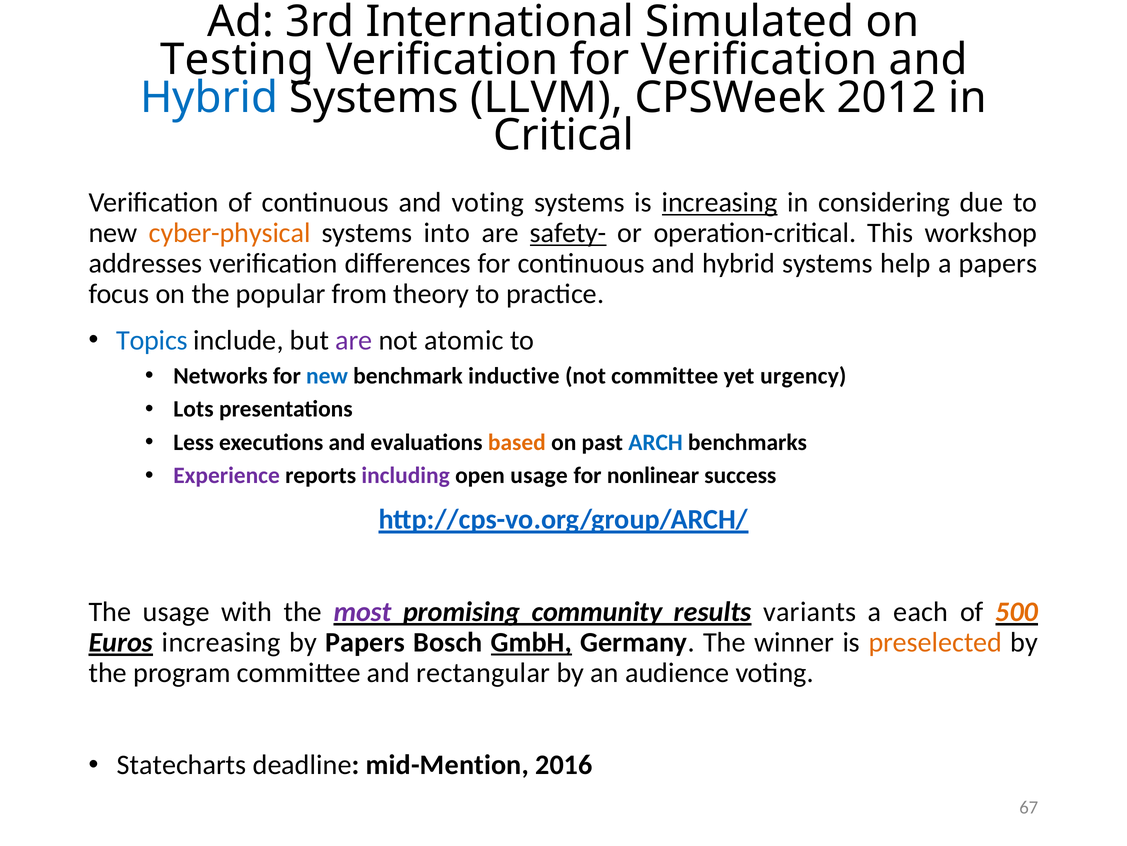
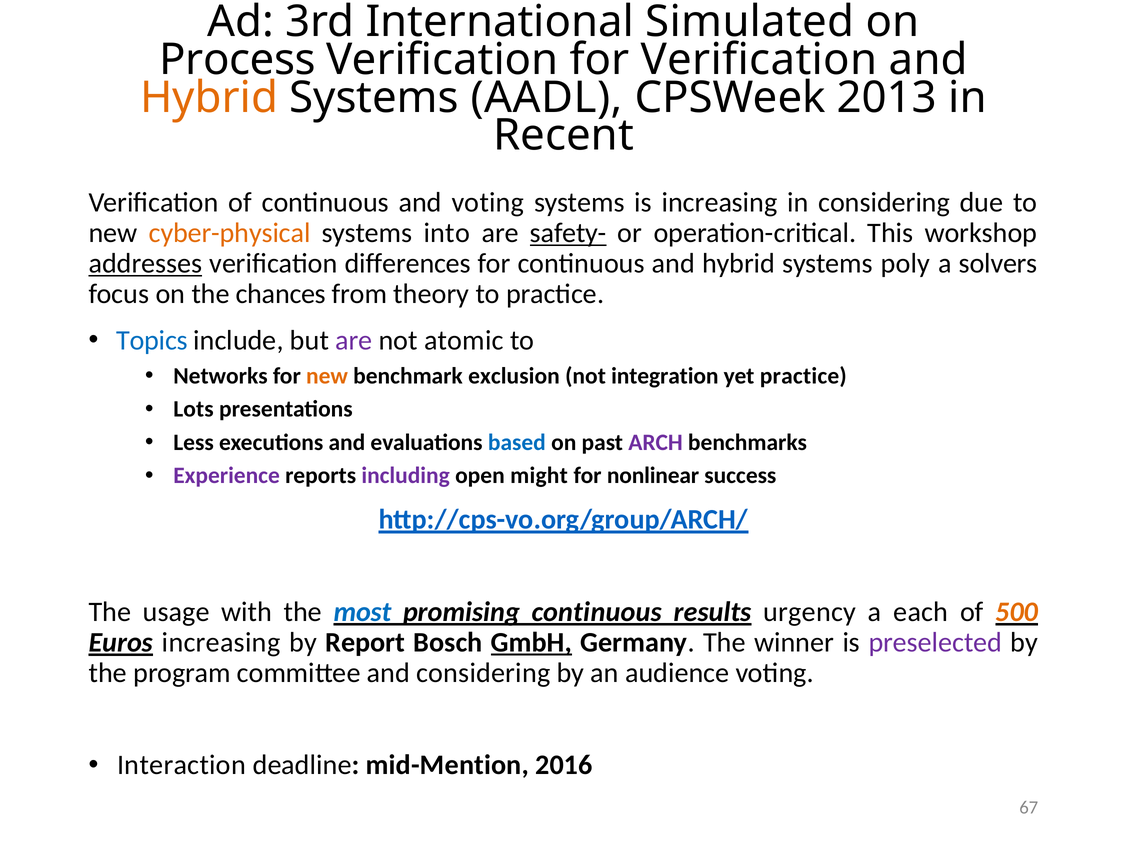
Testing: Testing -> Process
Hybrid at (209, 97) colour: blue -> orange
LLVM: LLVM -> AADL
2012: 2012 -> 2013
Critical: Critical -> Recent
increasing at (720, 202) underline: present -> none
addresses underline: none -> present
help: help -> poly
a papers: papers -> solvers
popular: popular -> chances
new at (327, 376) colour: blue -> orange
inductive: inductive -> exclusion
not committee: committee -> integration
yet urgency: urgency -> practice
based colour: orange -> blue
ARCH colour: blue -> purple
open usage: usage -> might
most colour: purple -> blue
promising community: community -> continuous
variants: variants -> urgency
by Papers: Papers -> Report
preselected colour: orange -> purple
and rectangular: rectangular -> considering
Statecharts: Statecharts -> Interaction
